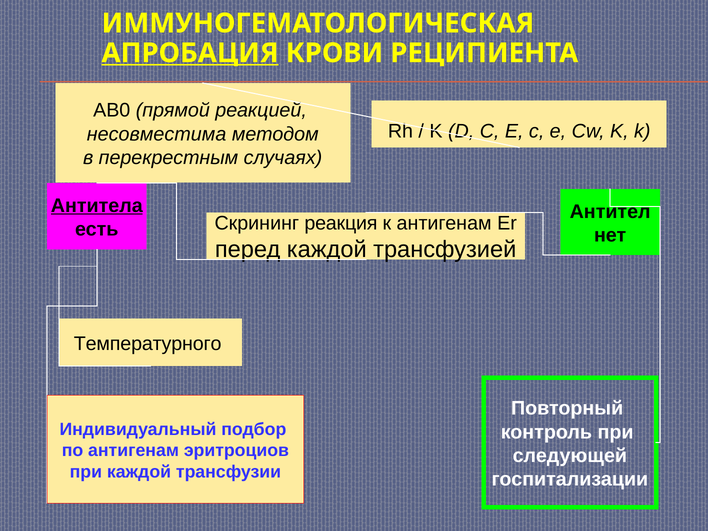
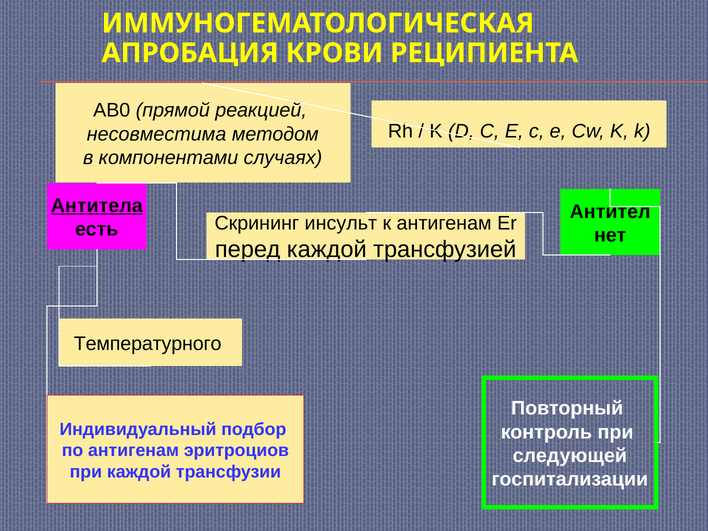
АПРОБАЦИЯ underline: present -> none
перекрестным: перекрестным -> компонентами
реакция: реакция -> инсульт
